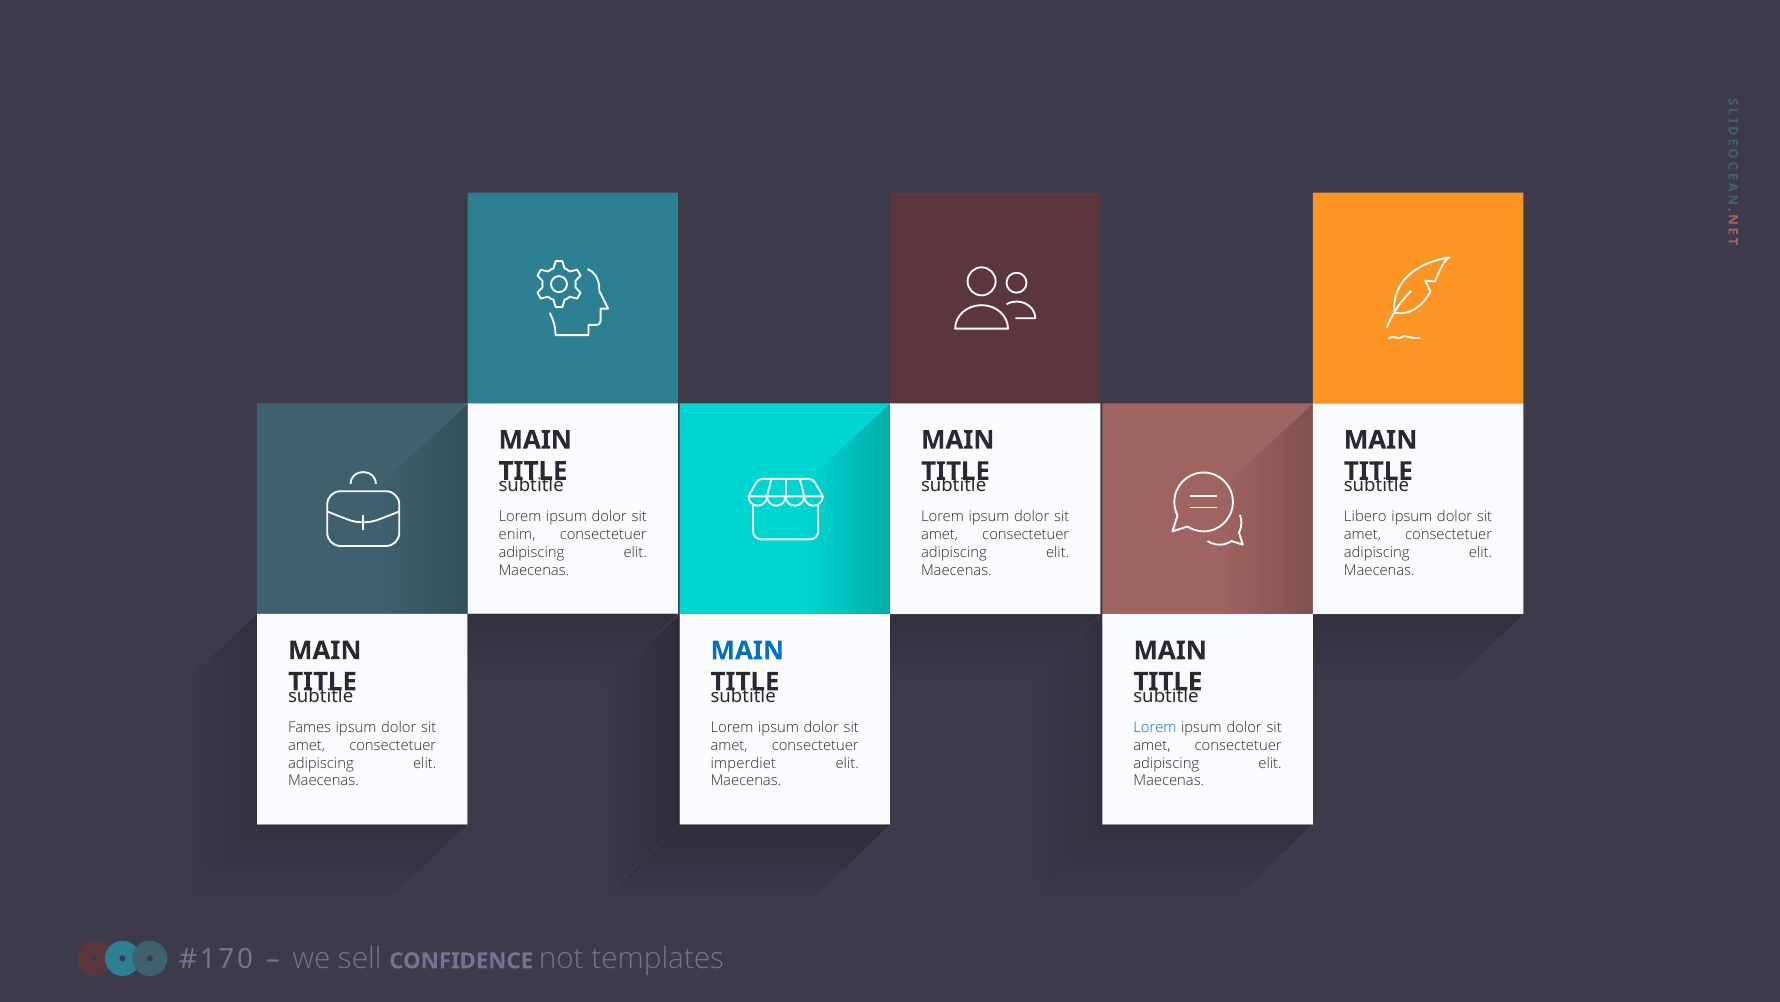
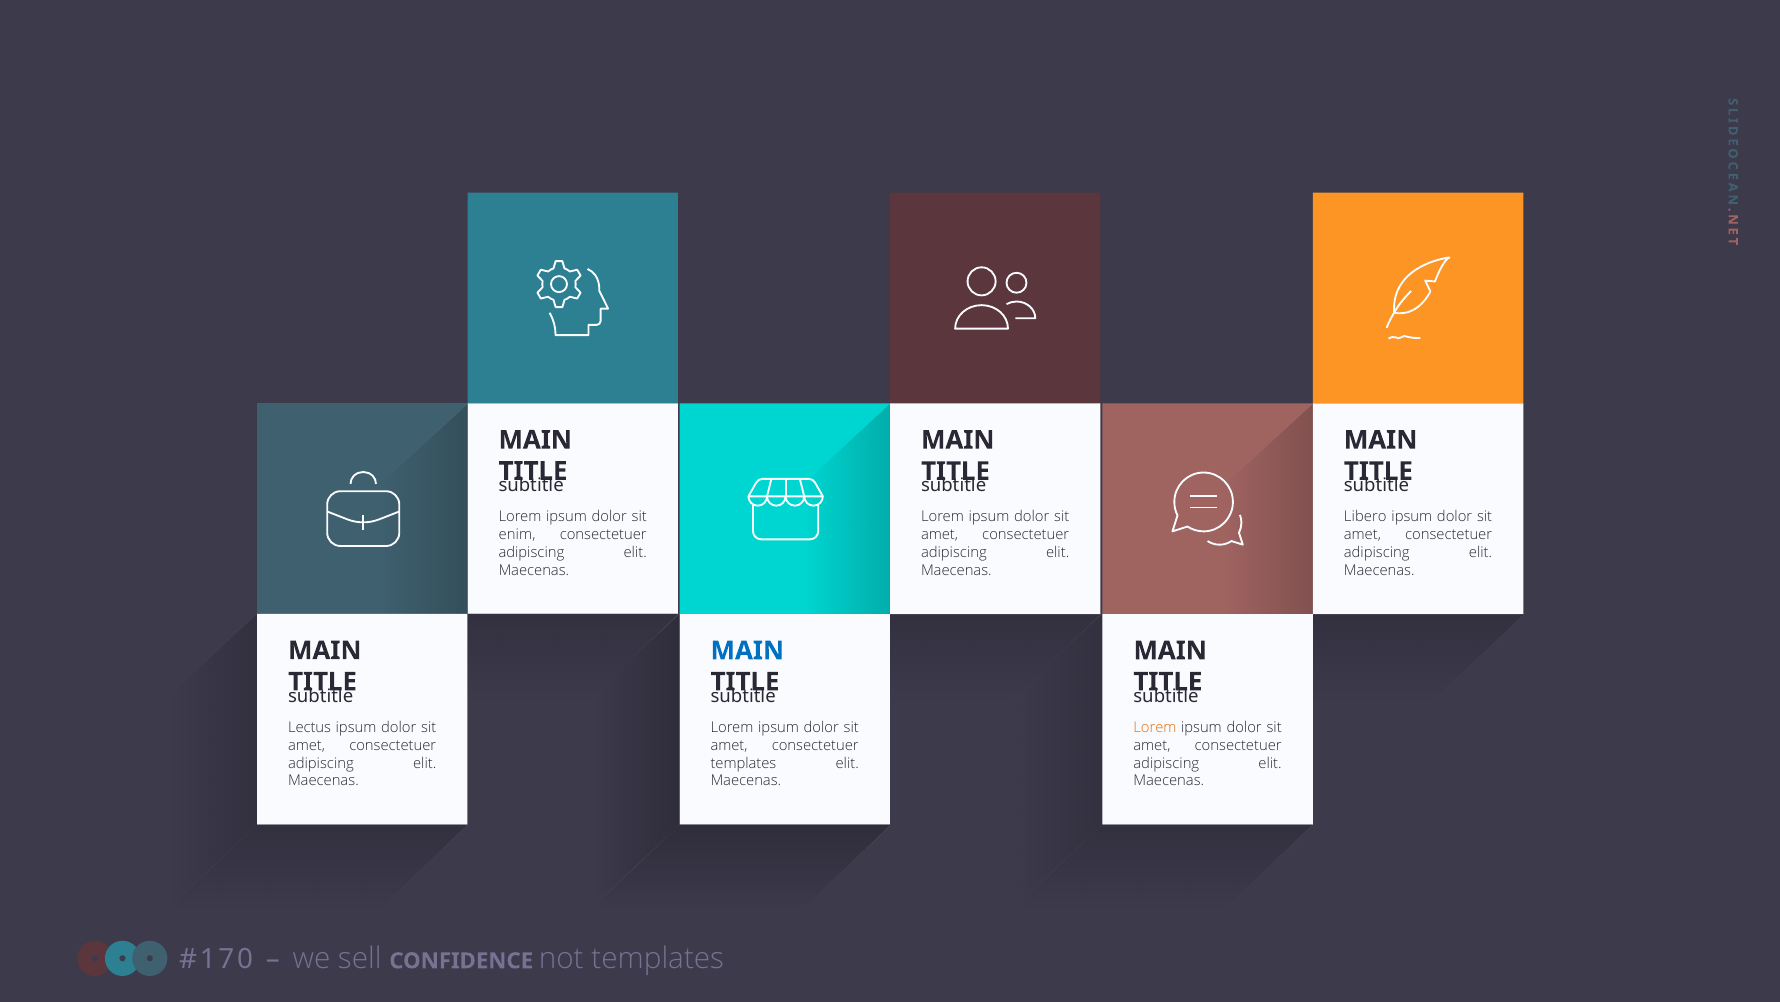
Fames: Fames -> Lectus
Lorem at (1155, 727) colour: blue -> orange
imperdiet at (743, 763): imperdiet -> templates
